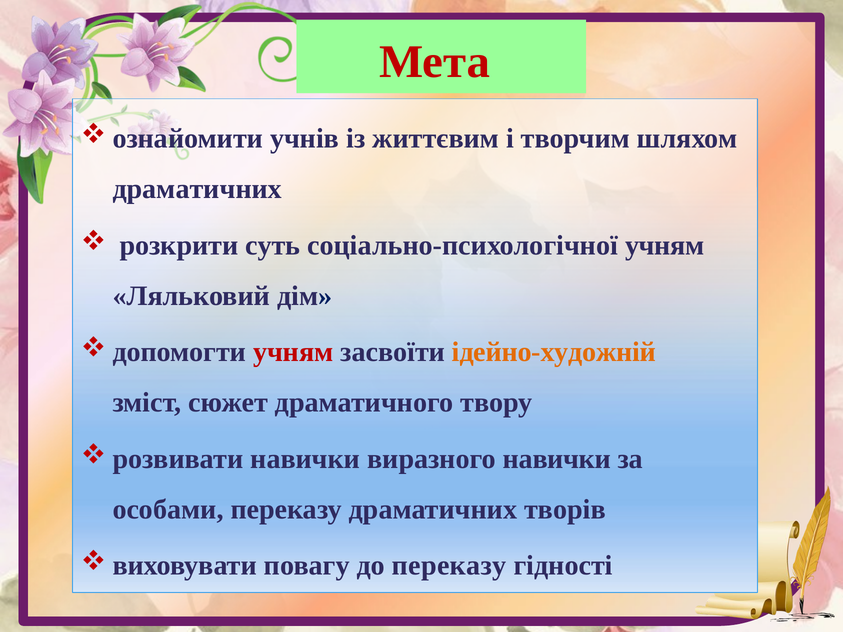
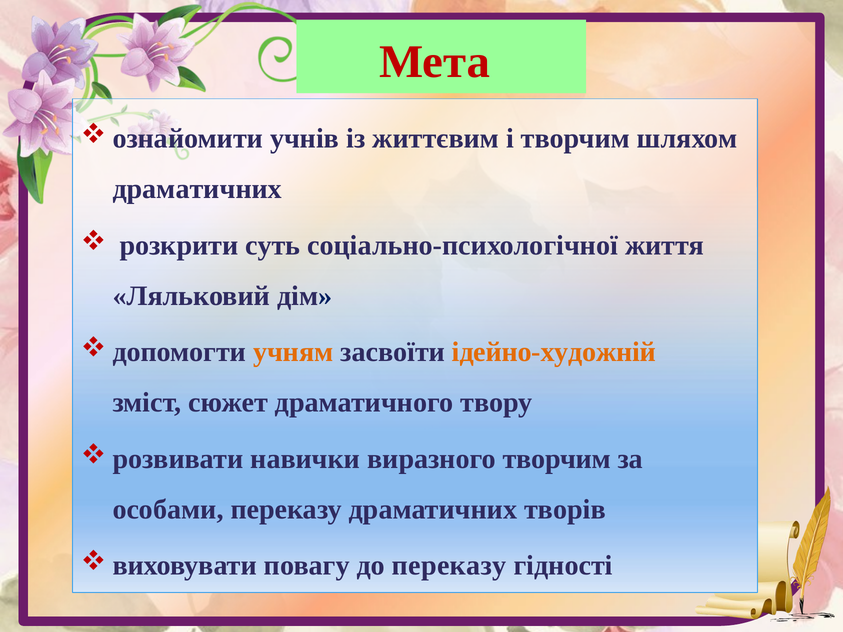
соціально-психологічної учням: учням -> життя
учням at (293, 352) colour: red -> orange
виразного навички: навички -> творчим
